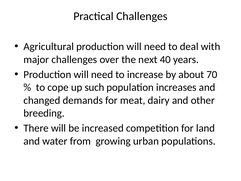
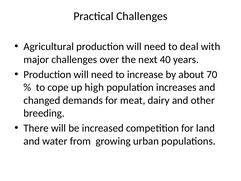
such: such -> high
